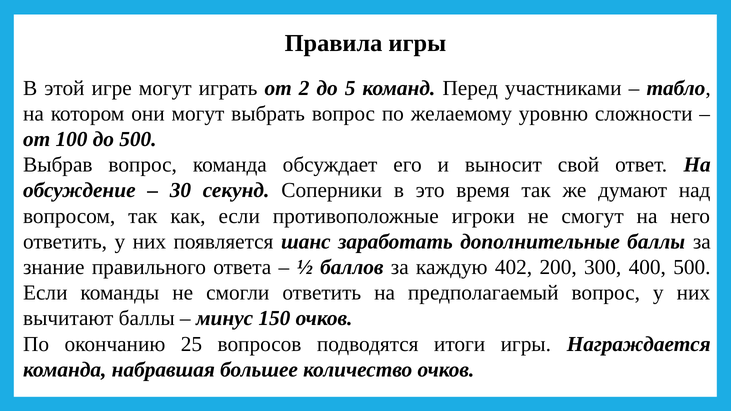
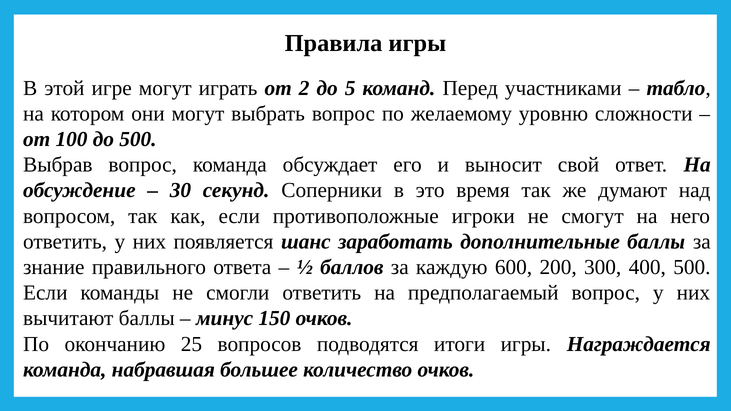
402: 402 -> 600
